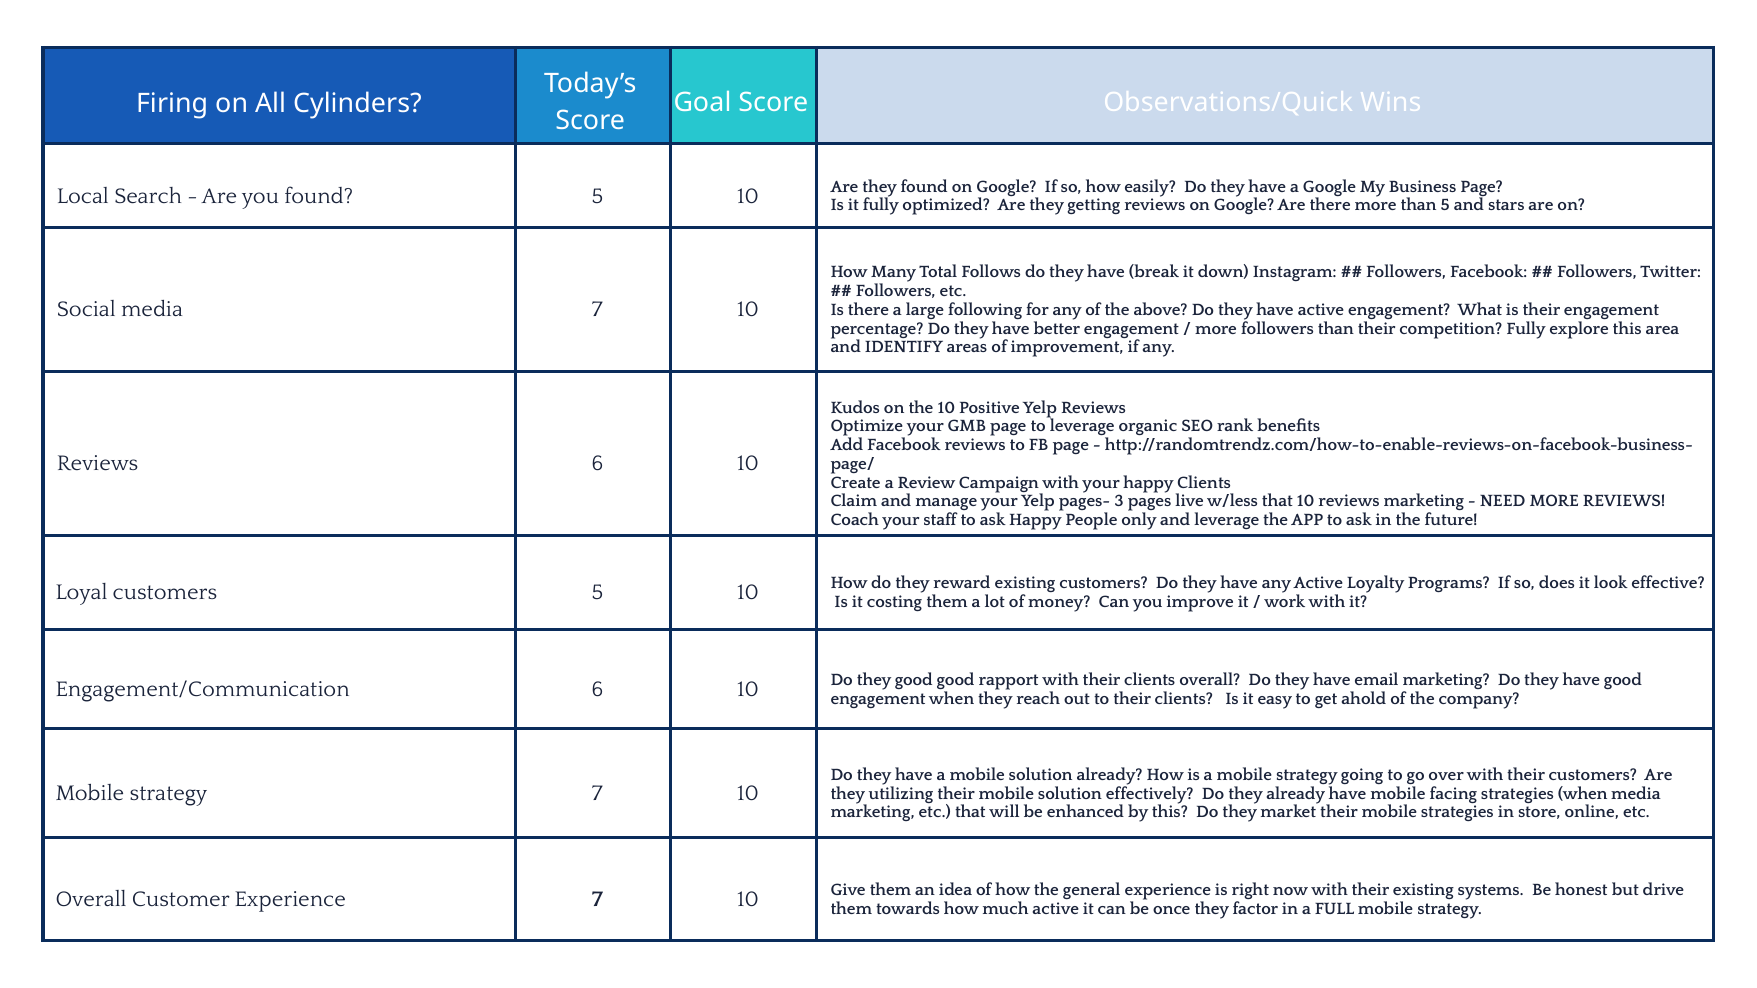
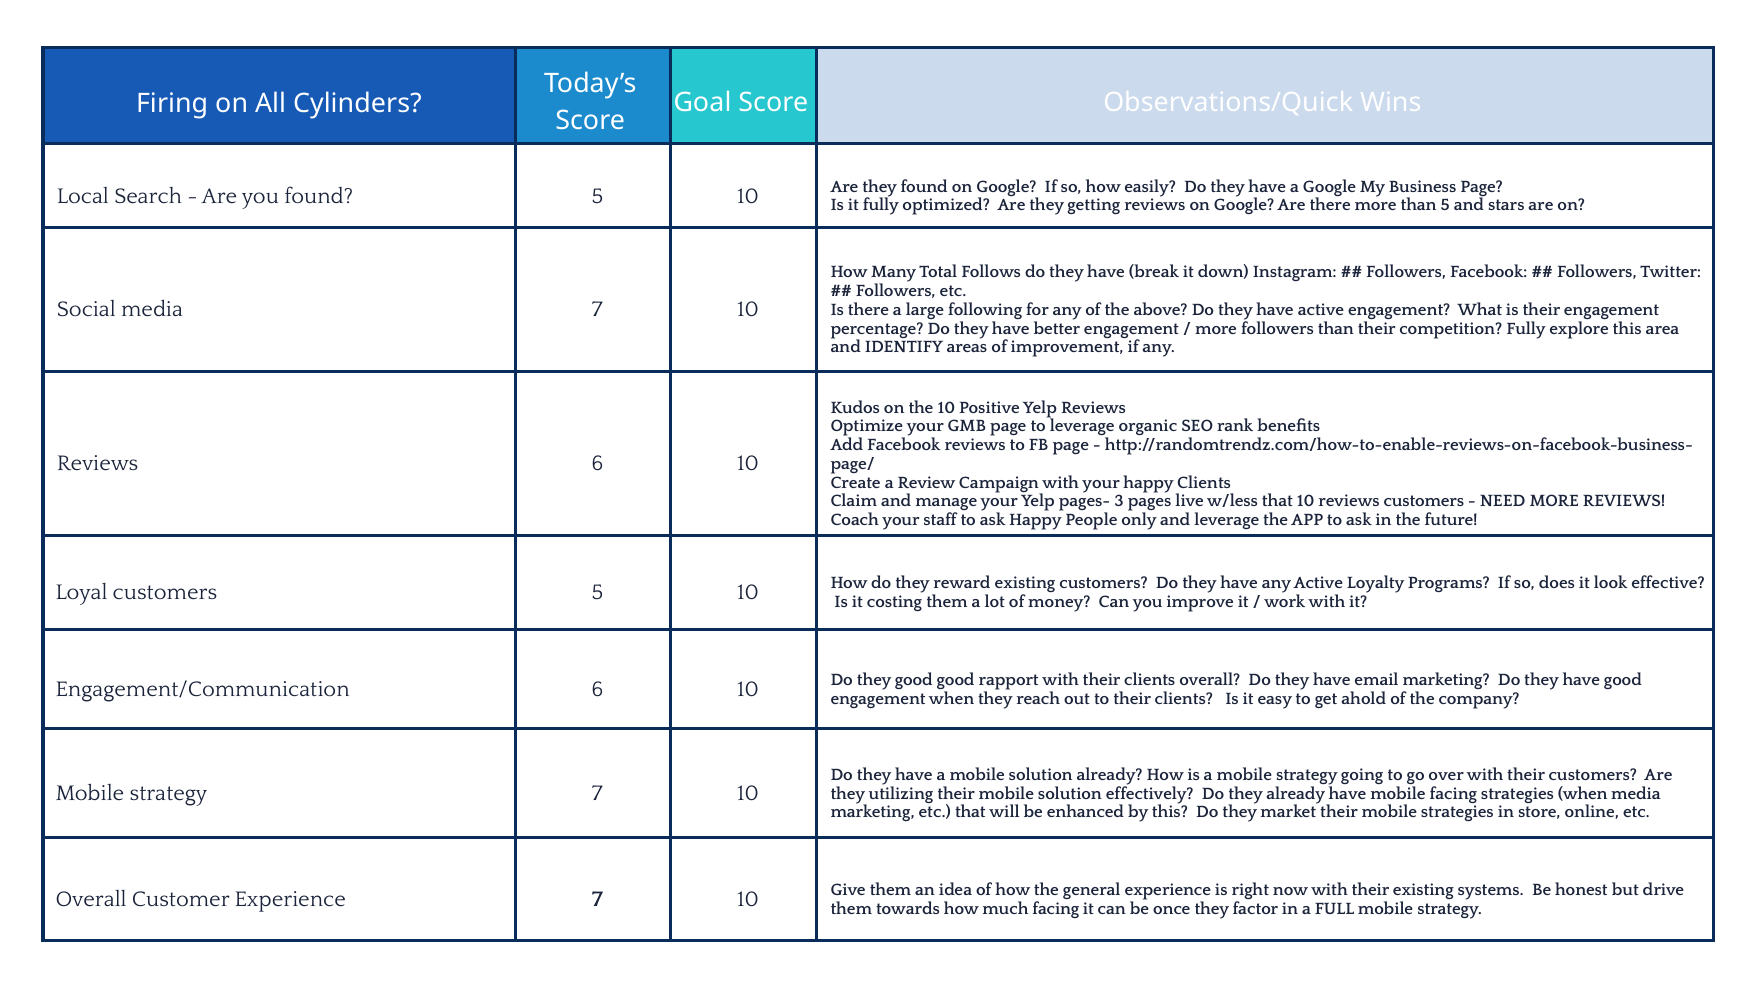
reviews marketing: marketing -> customers
much active: active -> facing
